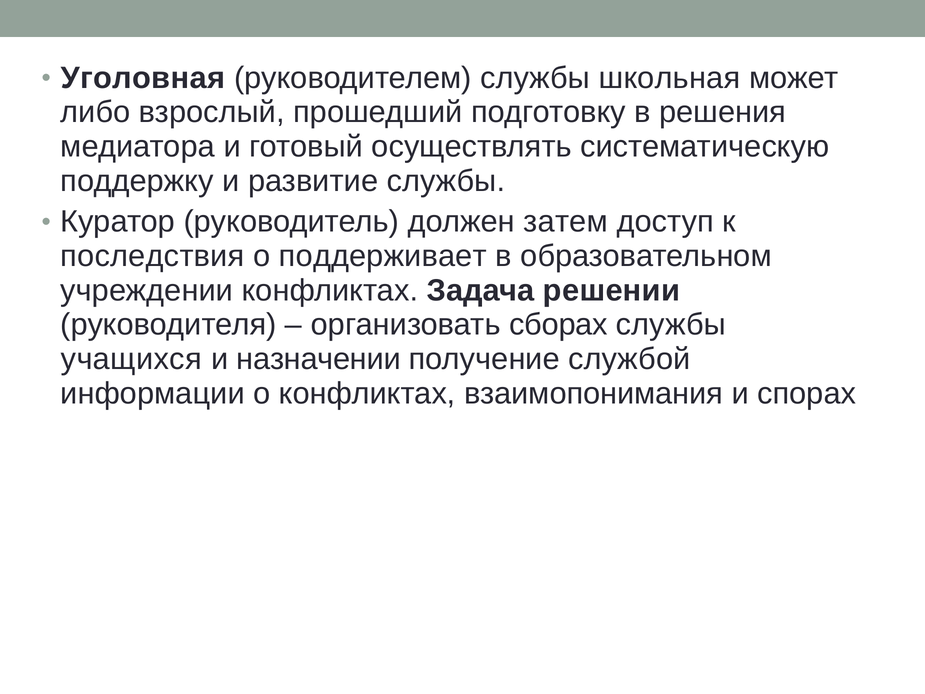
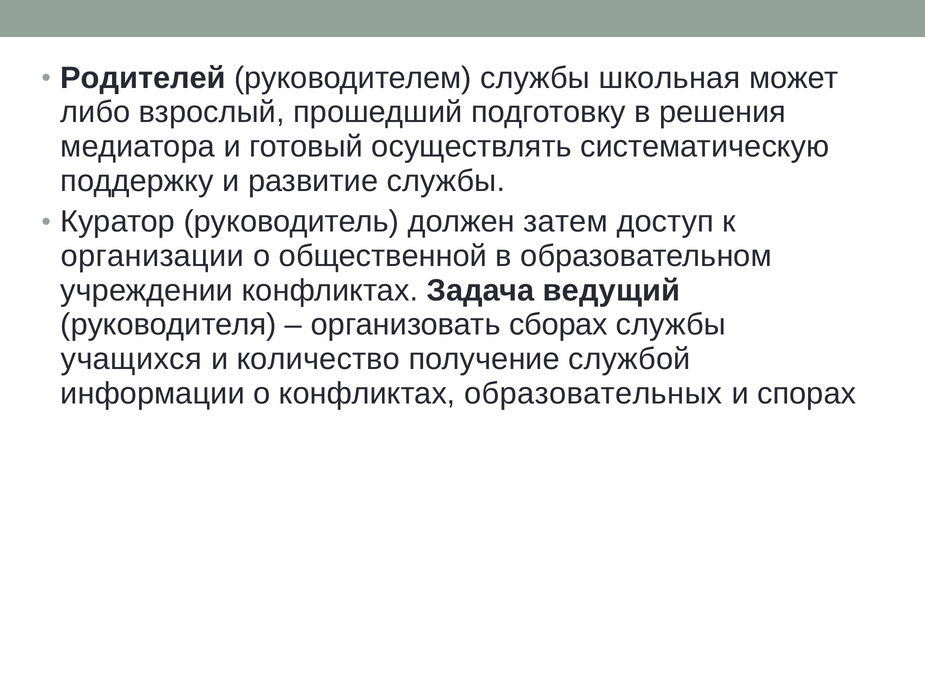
Уголовная: Уголовная -> Родителей
последствия: последствия -> организации
поддерживает: поддерживает -> общественной
решении: решении -> ведущий
назначении: назначении -> количество
взаимопонимания: взаимопонимания -> образовательных
